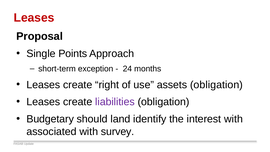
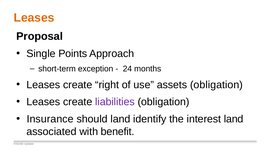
Leases at (34, 18) colour: red -> orange
Budgetary: Budgetary -> Insurance
interest with: with -> land
survey: survey -> benefit
